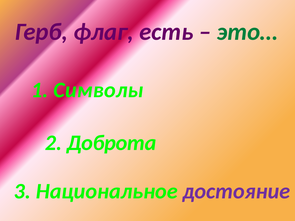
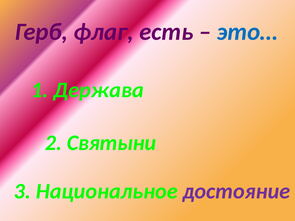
это… colour: green -> blue
Символы: Символы -> Держава
Доброта: Доброта -> Святыни
